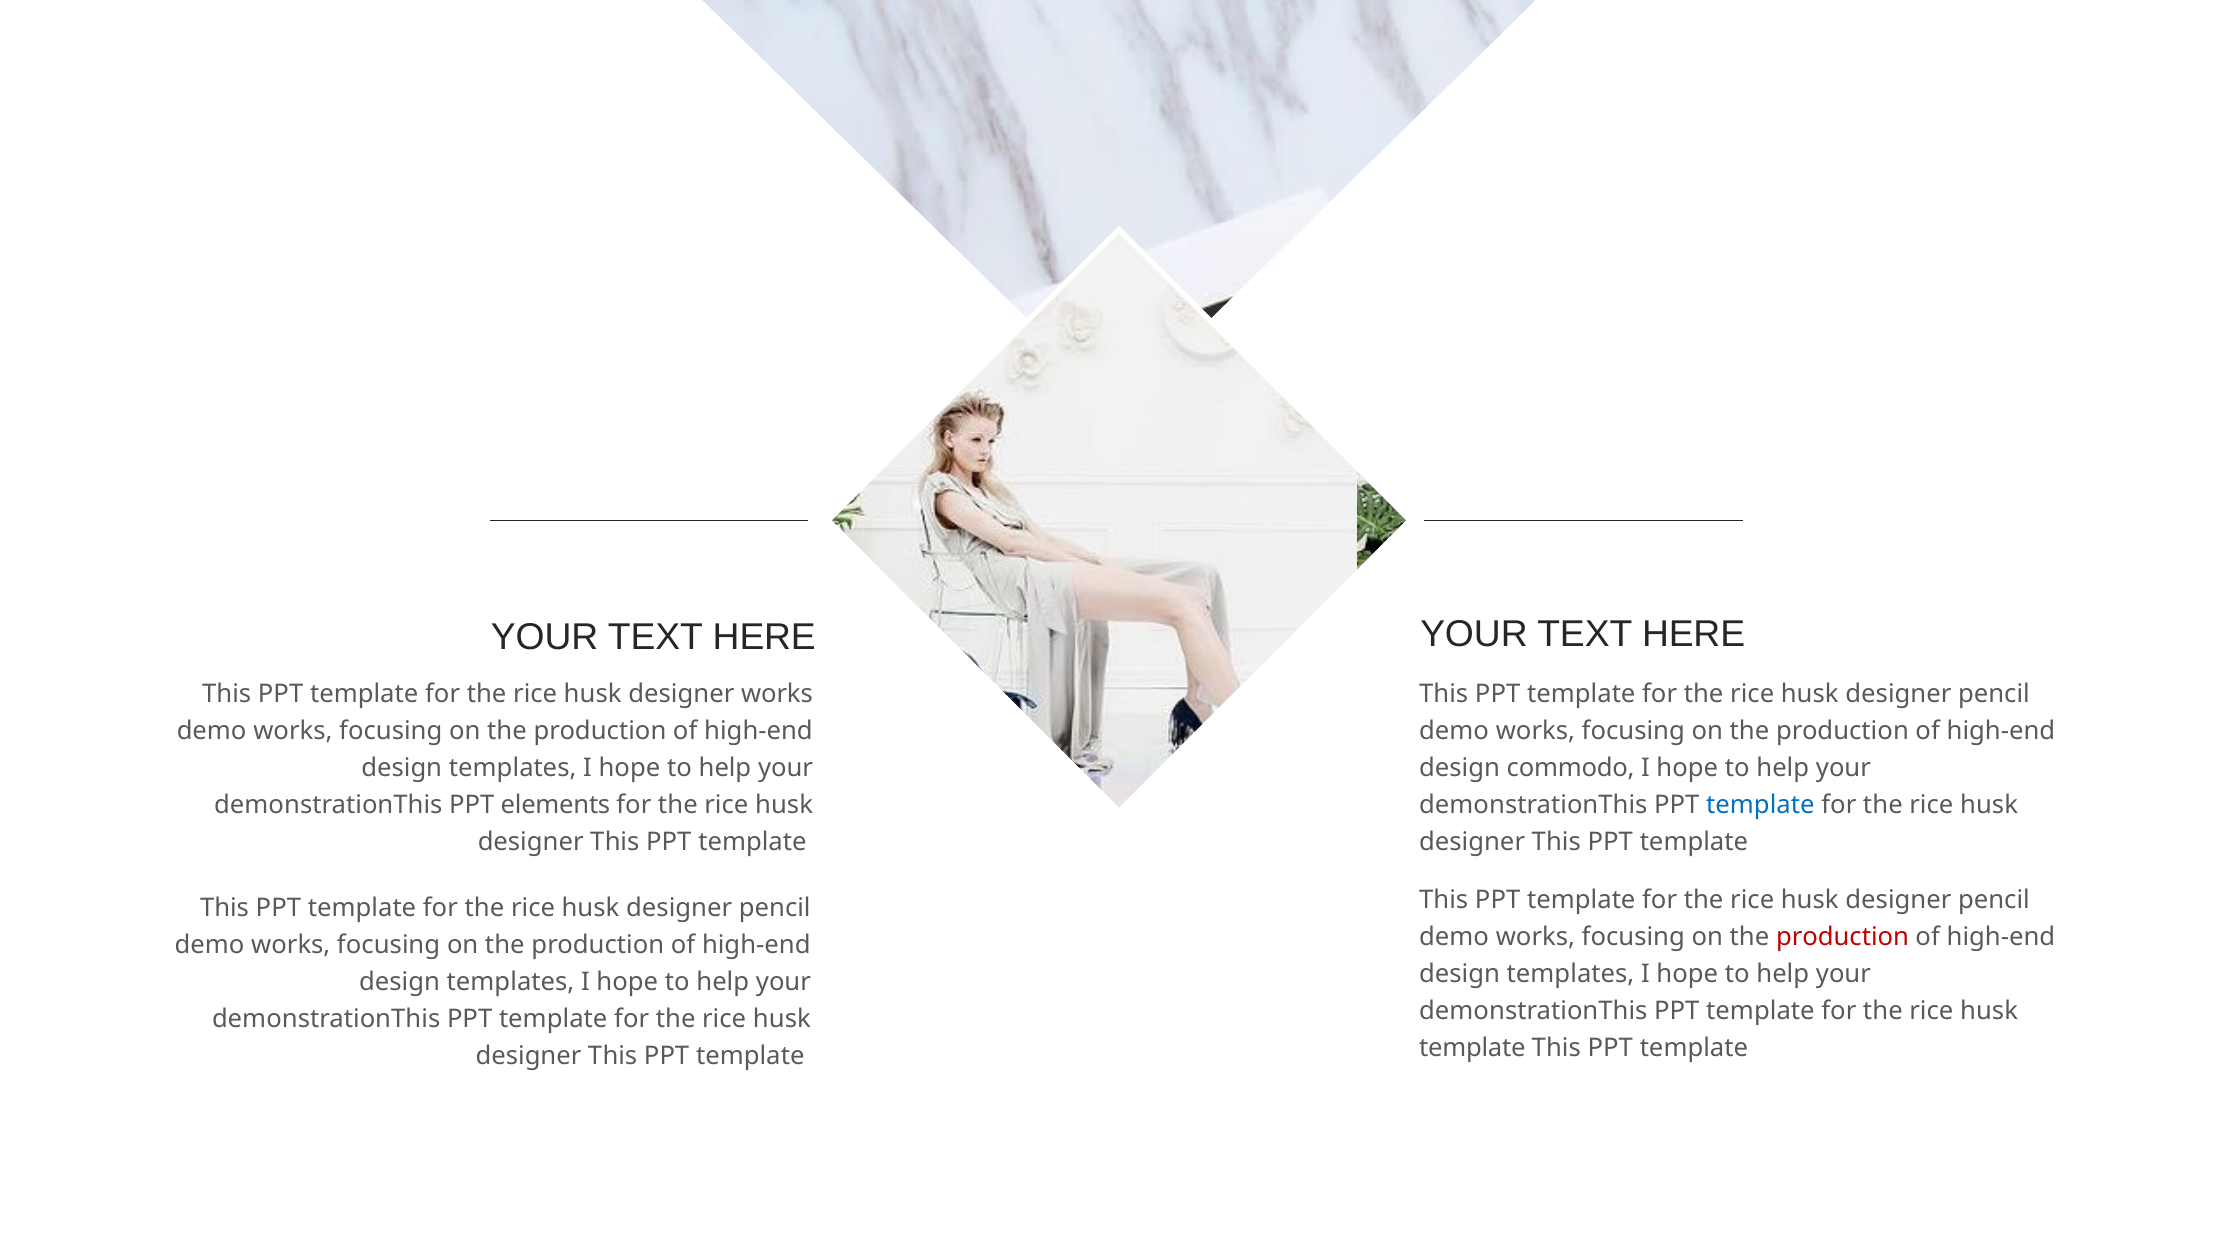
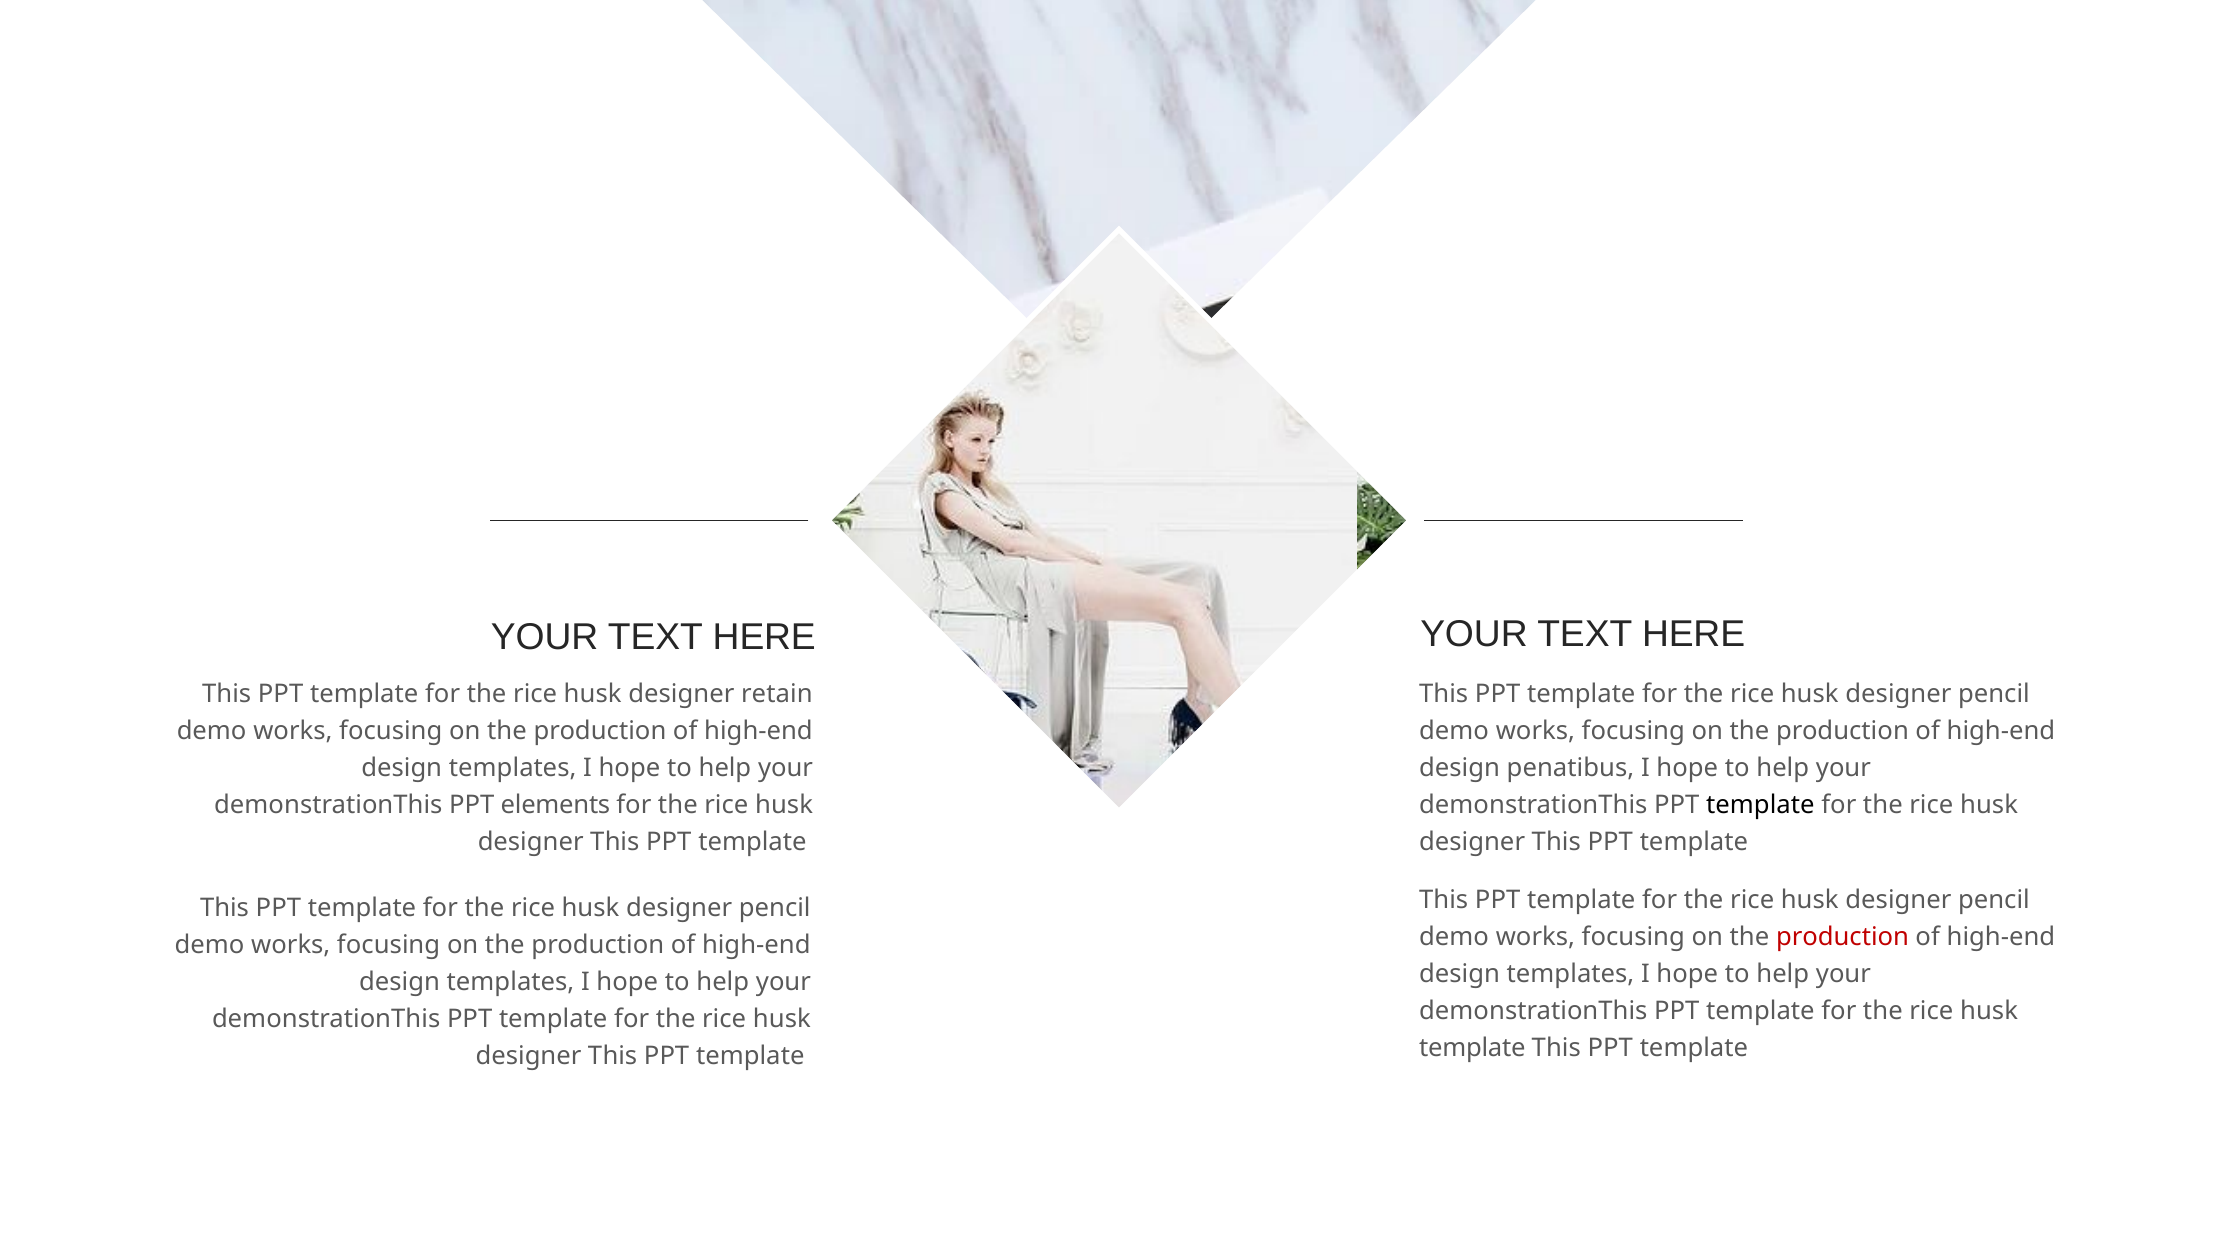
designer works: works -> retain
commodo: commodo -> penatibus
template at (1760, 805) colour: blue -> black
